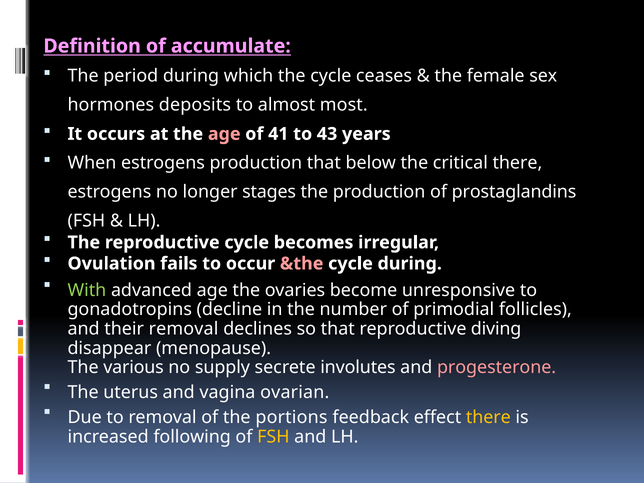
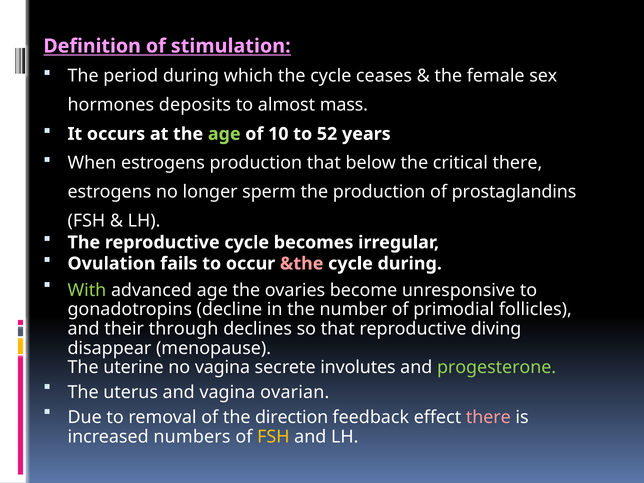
accumulate: accumulate -> stimulation
most: most -> mass
age at (224, 134) colour: pink -> light green
41: 41 -> 10
43: 43 -> 52
stages: stages -> sperm
their removal: removal -> through
various: various -> uterine
no supply: supply -> vagina
progesterone colour: pink -> light green
portions: portions -> direction
there at (488, 417) colour: yellow -> pink
following: following -> numbers
